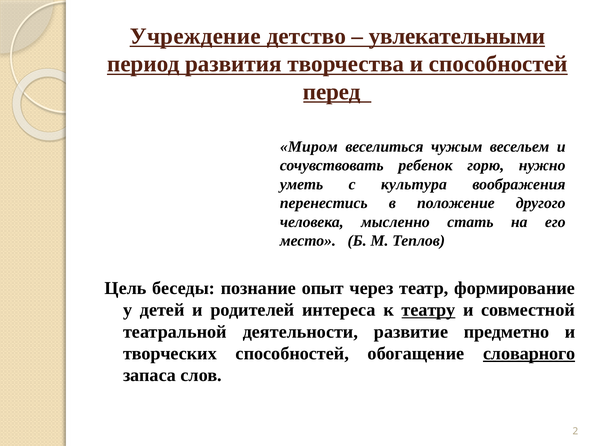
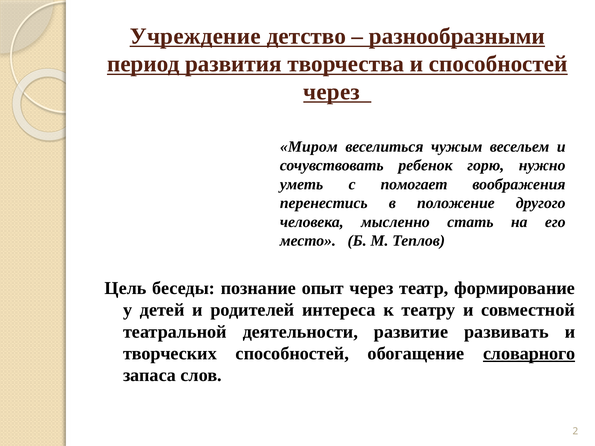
увлекательными: увлекательными -> разнообразными
перед at (332, 92): перед -> через
культура: культура -> помогает
театру underline: present -> none
предметно: предметно -> развивать
